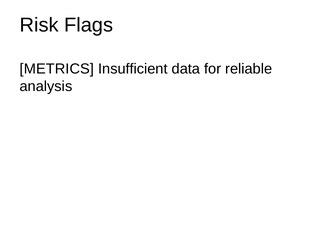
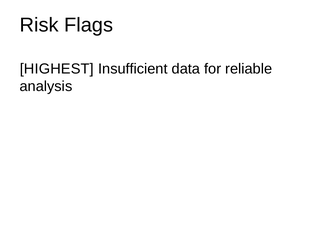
METRICS: METRICS -> HIGHEST
